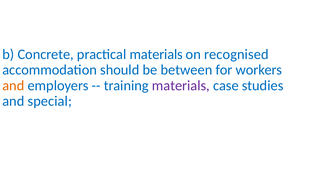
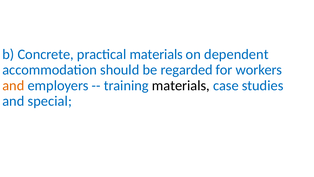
recognised: recognised -> dependent
between: between -> regarded
materials at (181, 85) colour: purple -> black
